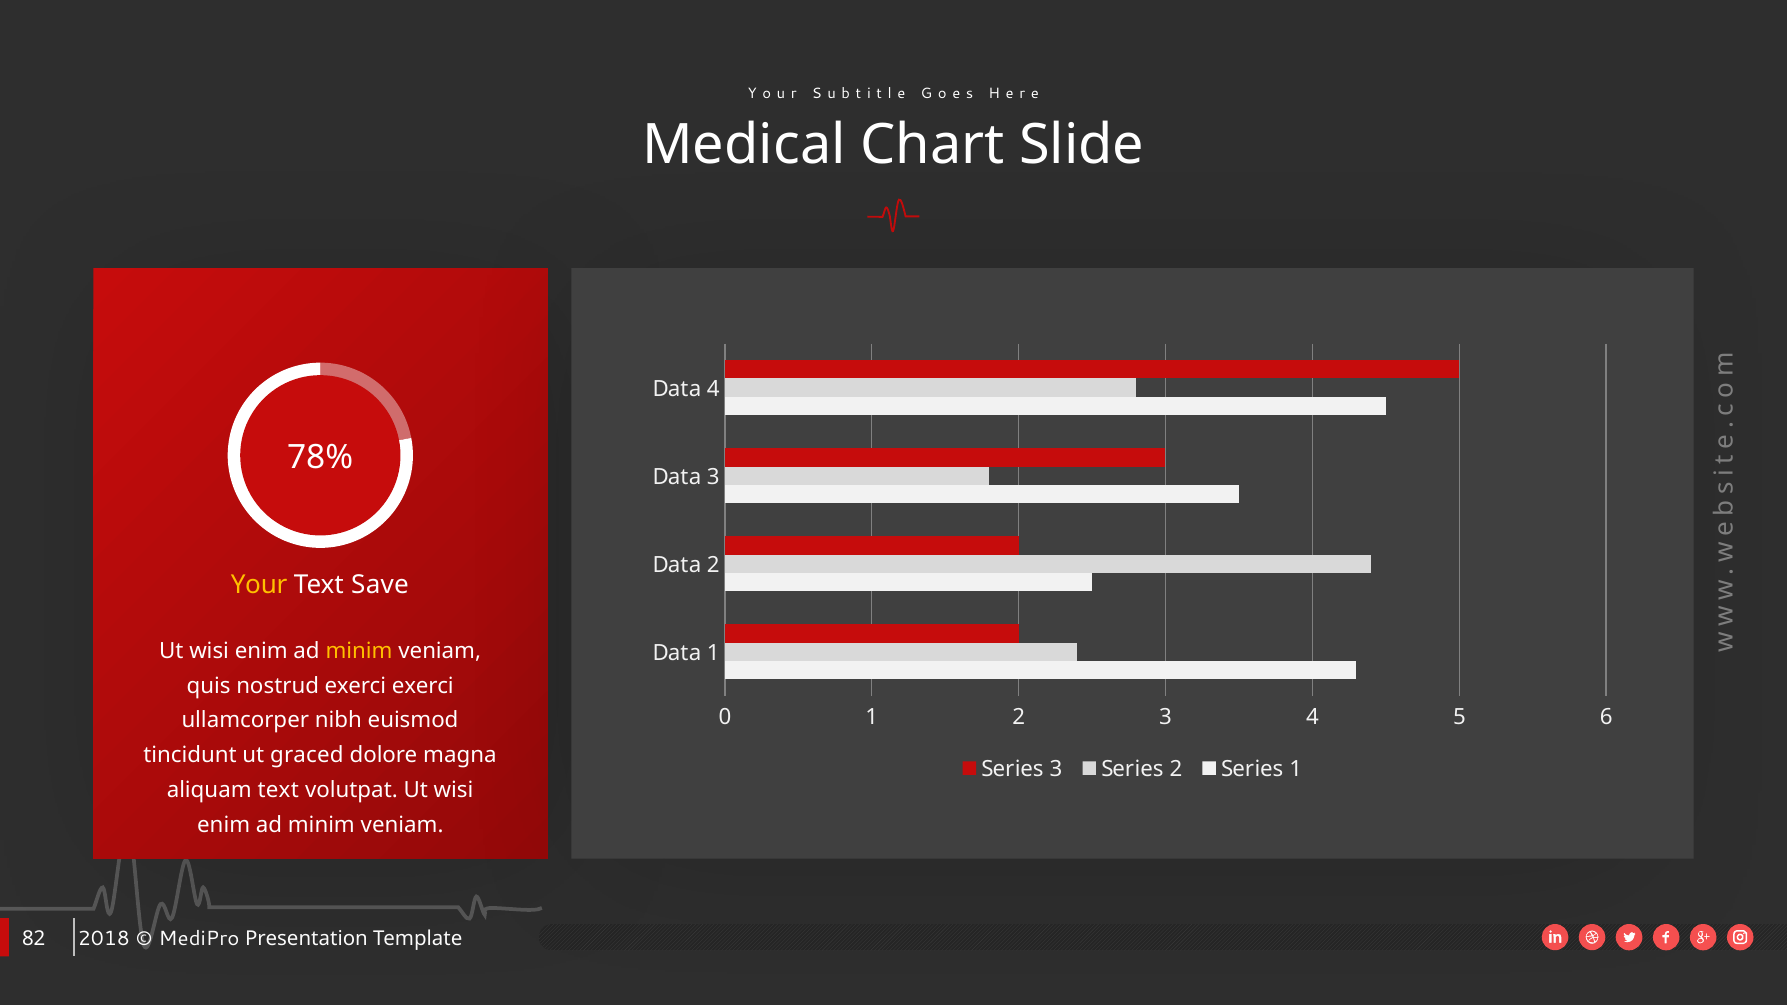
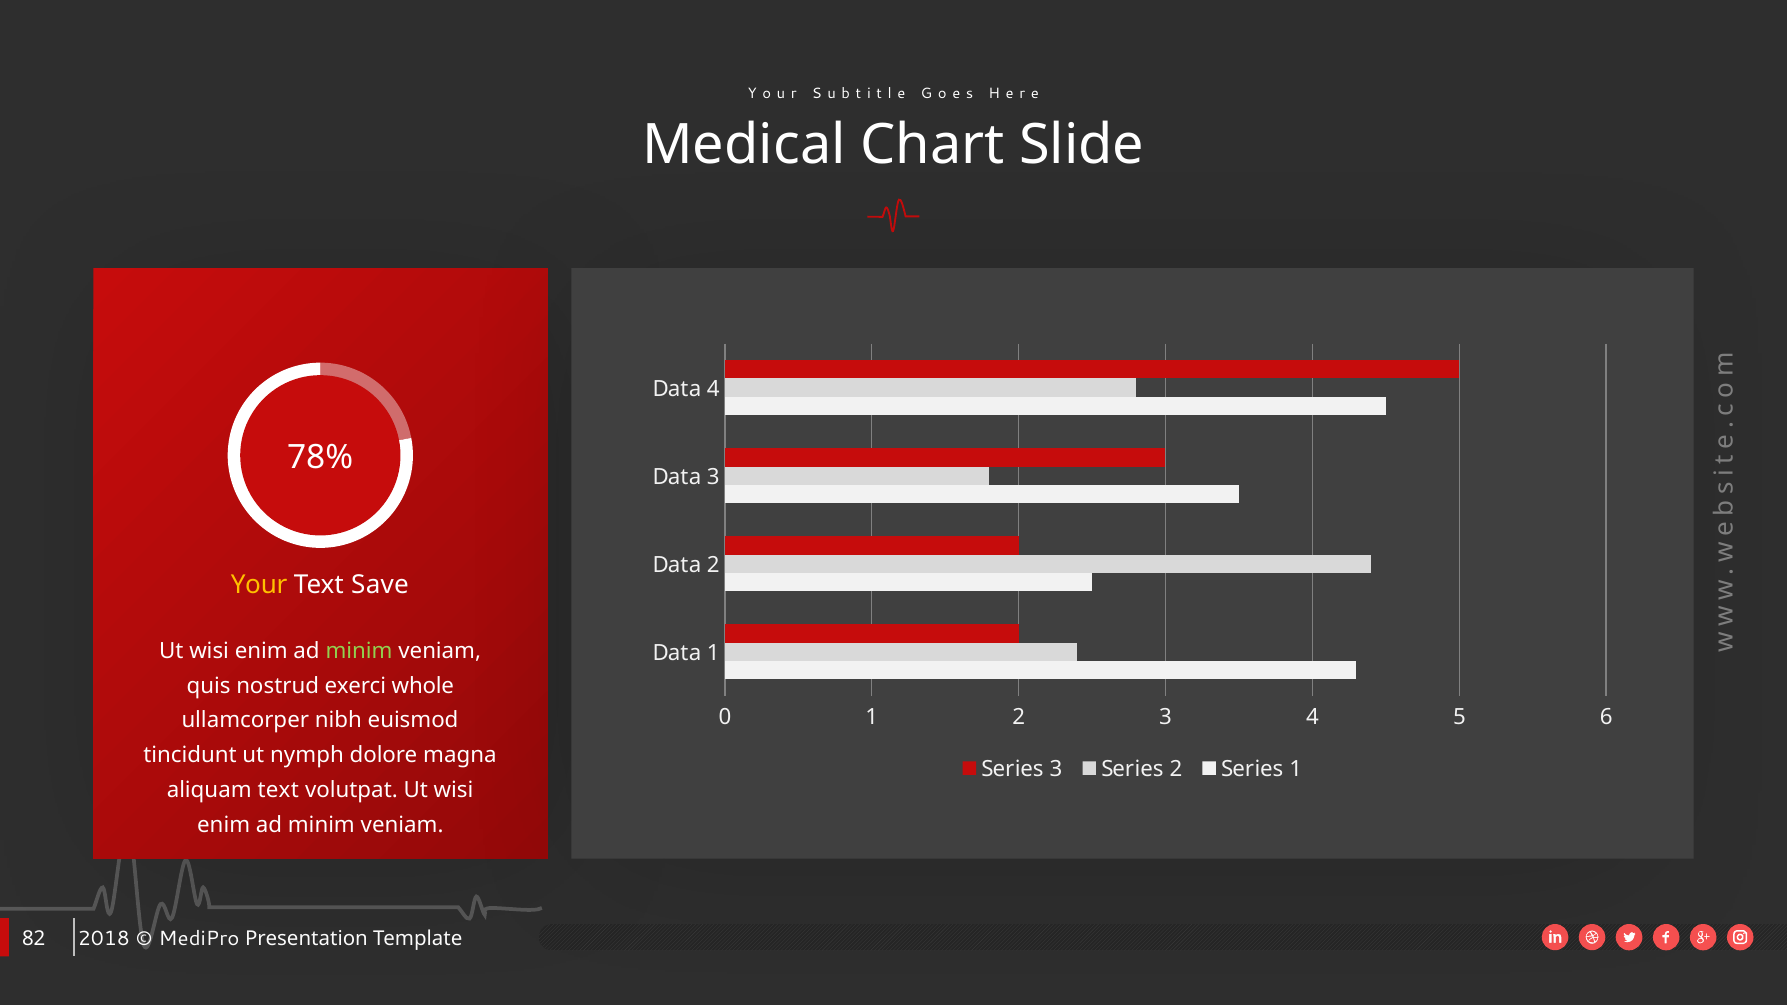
minim at (359, 651) colour: yellow -> light green
exerci exerci: exerci -> whole
graced: graced -> nymph
